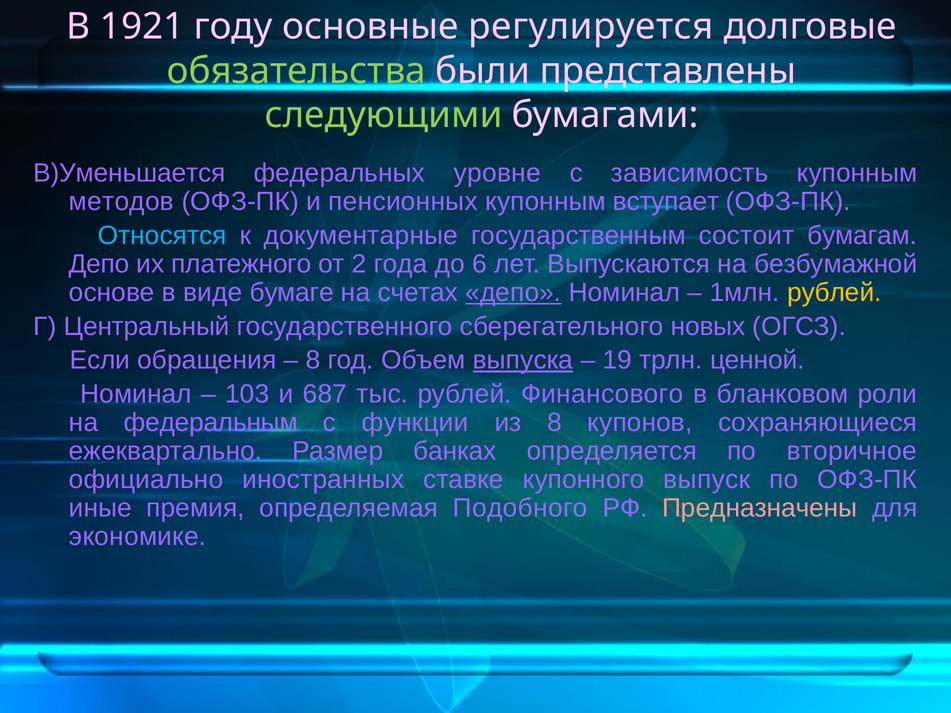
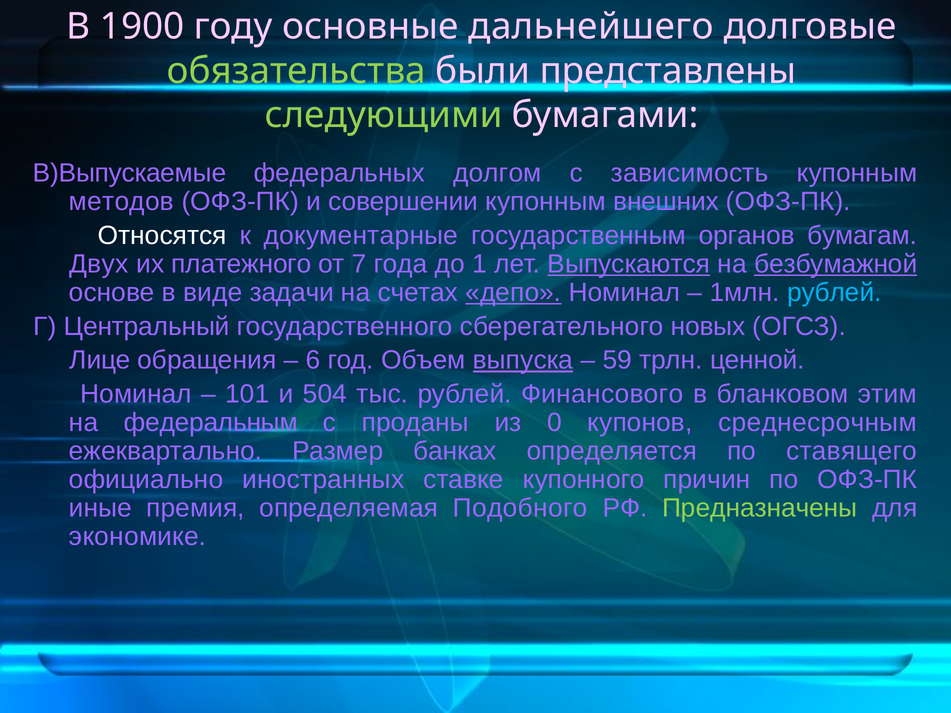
1921: 1921 -> 1900
регулируется: регулируется -> дальнейшего
В)Уменьшается: В)Уменьшается -> В)Выпускаемые
уровне: уровне -> долгом
пенсионных: пенсионных -> совершении
вступает: вступает -> внешних
Относятся colour: light blue -> white
состоит: состоит -> органов
Депо at (99, 264): Депо -> Двух
2: 2 -> 7
6: 6 -> 1
Выпускаются underline: none -> present
безбумажной underline: none -> present
бумаге: бумаге -> задачи
рублей at (834, 293) colour: yellow -> light blue
Если: Если -> Лице
8 at (313, 360): 8 -> 6
19: 19 -> 59
103: 103 -> 101
687: 687 -> 504
роли: роли -> этим
функции: функции -> проданы
из 8: 8 -> 0
сохраняющиеся: сохраняющиеся -> среднесрочным
вторичное: вторичное -> ставящего
выпуск: выпуск -> причин
Предназначены colour: pink -> light green
